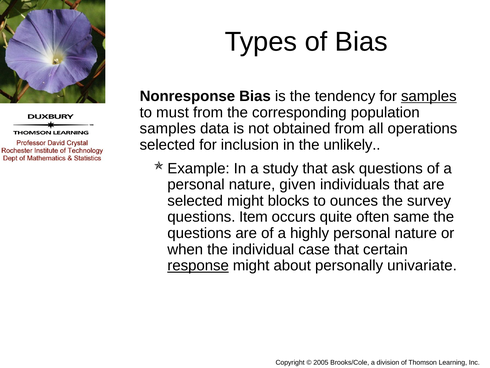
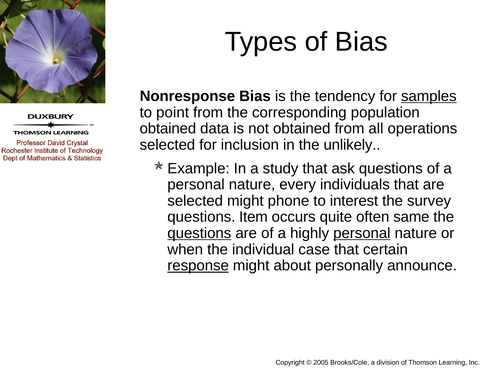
must: must -> point
samples at (168, 128): samples -> obtained
given: given -> every
blocks: blocks -> phone
ounces: ounces -> interest
questions at (199, 233) underline: none -> present
personal at (362, 233) underline: none -> present
univariate: univariate -> announce
